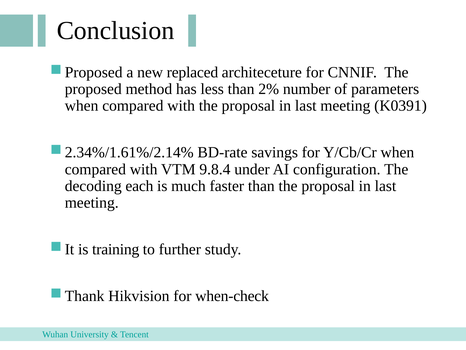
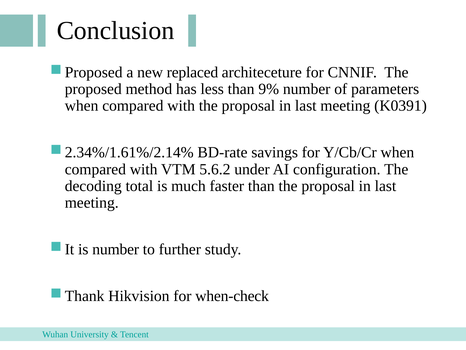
2%: 2% -> 9%
9.8.4: 9.8.4 -> 5.6.2
each: each -> total
is training: training -> number
